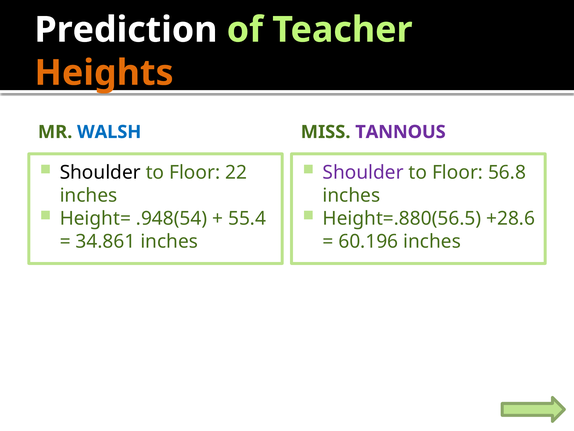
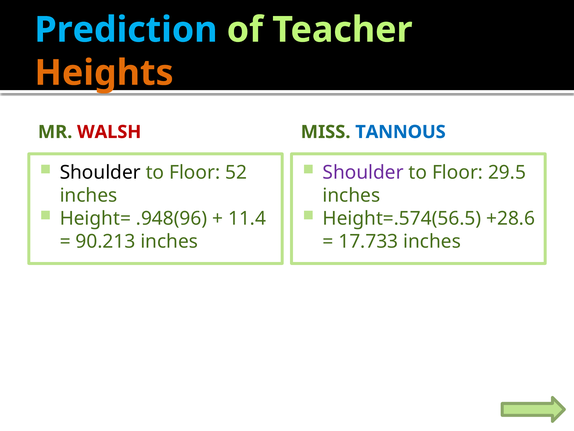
Prediction colour: white -> light blue
WALSH colour: blue -> red
TANNOUS colour: purple -> blue
22: 22 -> 52
56.8: 56.8 -> 29.5
.948(54: .948(54 -> .948(96
55.4: 55.4 -> 11.4
Height=.880(56.5: Height=.880(56.5 -> Height=.574(56.5
34.861: 34.861 -> 90.213
60.196: 60.196 -> 17.733
